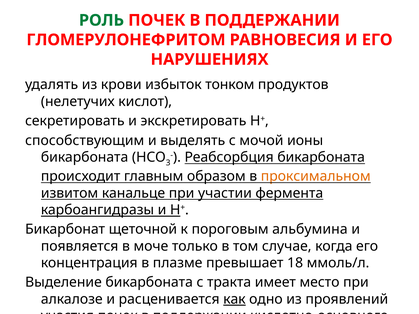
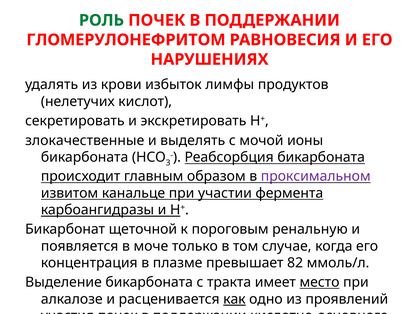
тонком: тонком -> лимфы
способствующим: способствующим -> злокачественные
проксимальном colour: orange -> purple
альбумина: альбумина -> ренальную
18: 18 -> 82
место underline: none -> present
